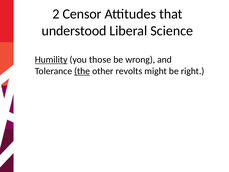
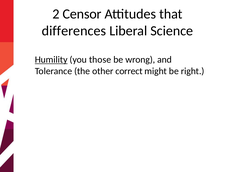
understood: understood -> differences
the underline: present -> none
revolts: revolts -> correct
